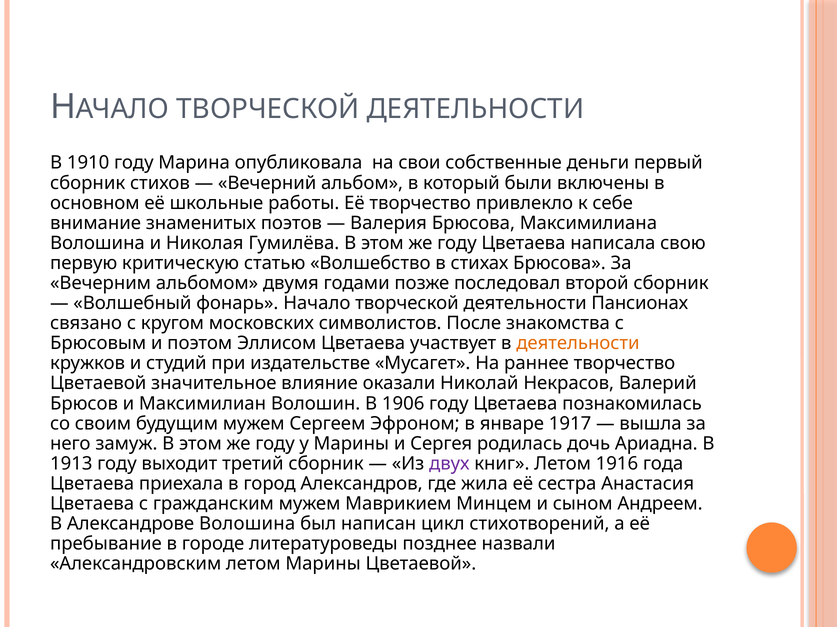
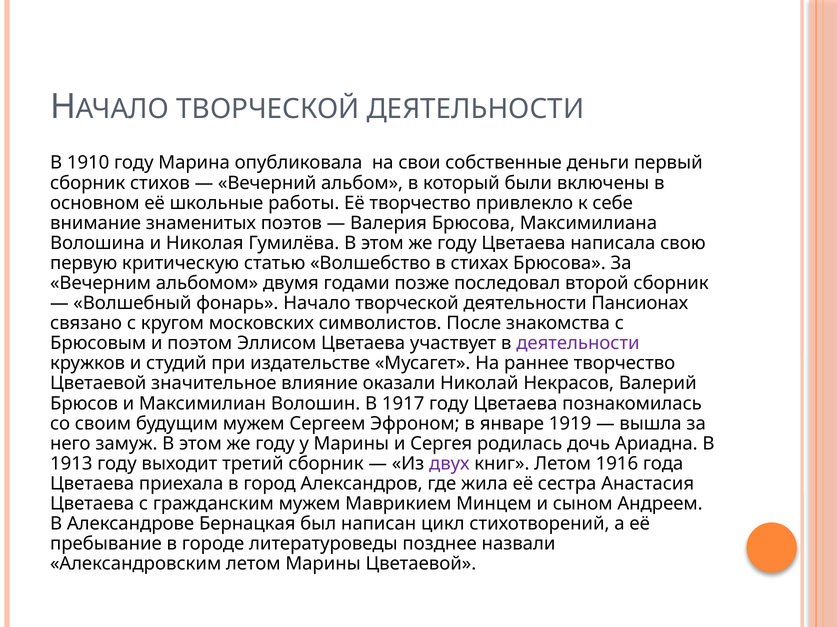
деятельности at (578, 344) colour: orange -> purple
1906: 1906 -> 1917
1917: 1917 -> 1919
Александрове Волошина: Волошина -> Бернацкая
